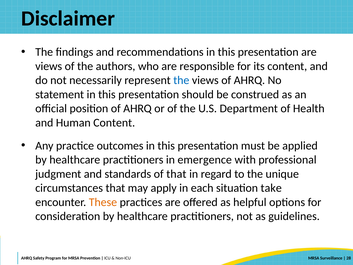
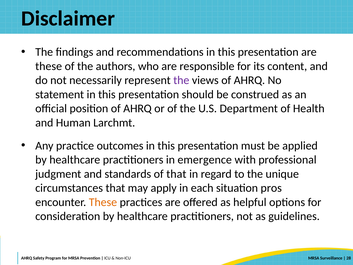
views at (49, 66): views -> these
the at (181, 80) colour: blue -> purple
Human Content: Content -> Larchmt
take: take -> pros
